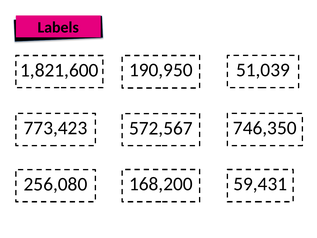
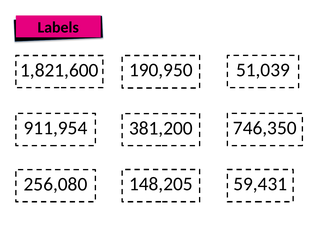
773,423: 773,423 -> 911,954
572,567: 572,567 -> 381,200
168,200: 168,200 -> 148,205
